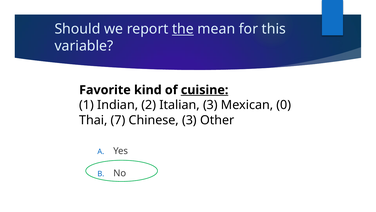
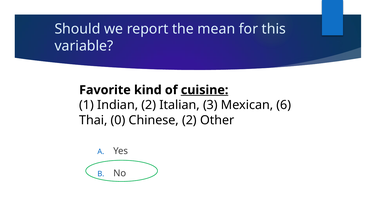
the underline: present -> none
0: 0 -> 6
7: 7 -> 0
Chinese 3: 3 -> 2
